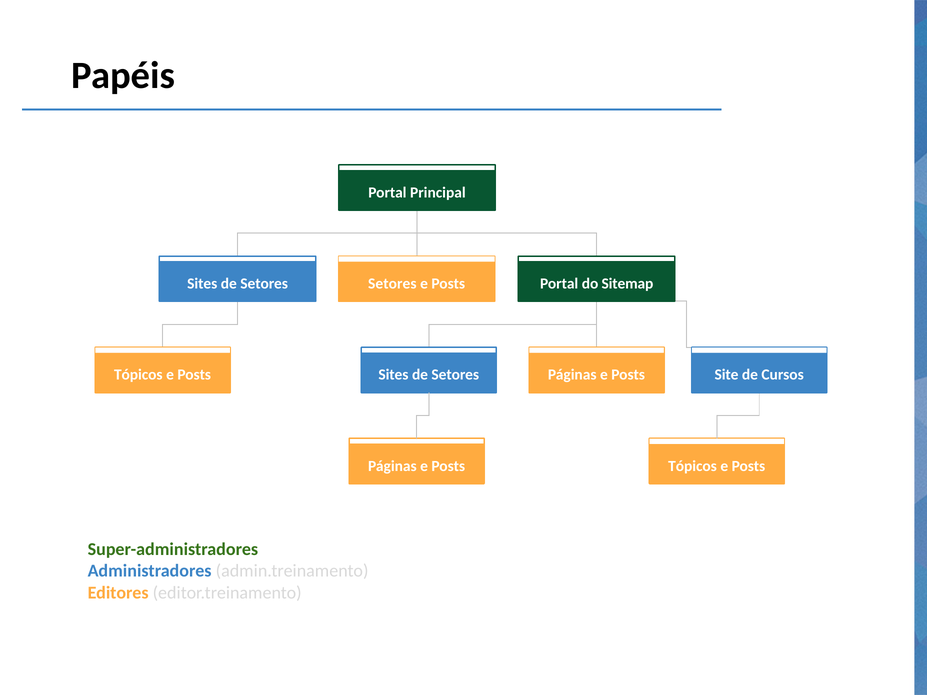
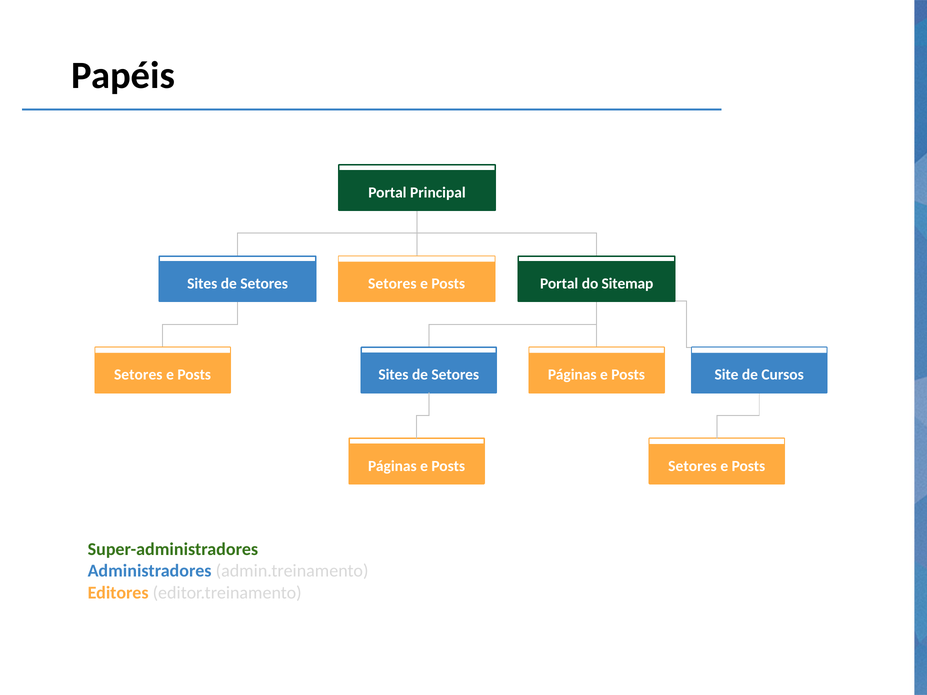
Tópicos at (138, 375): Tópicos -> Setores
Páginas e Posts Tópicos: Tópicos -> Setores
